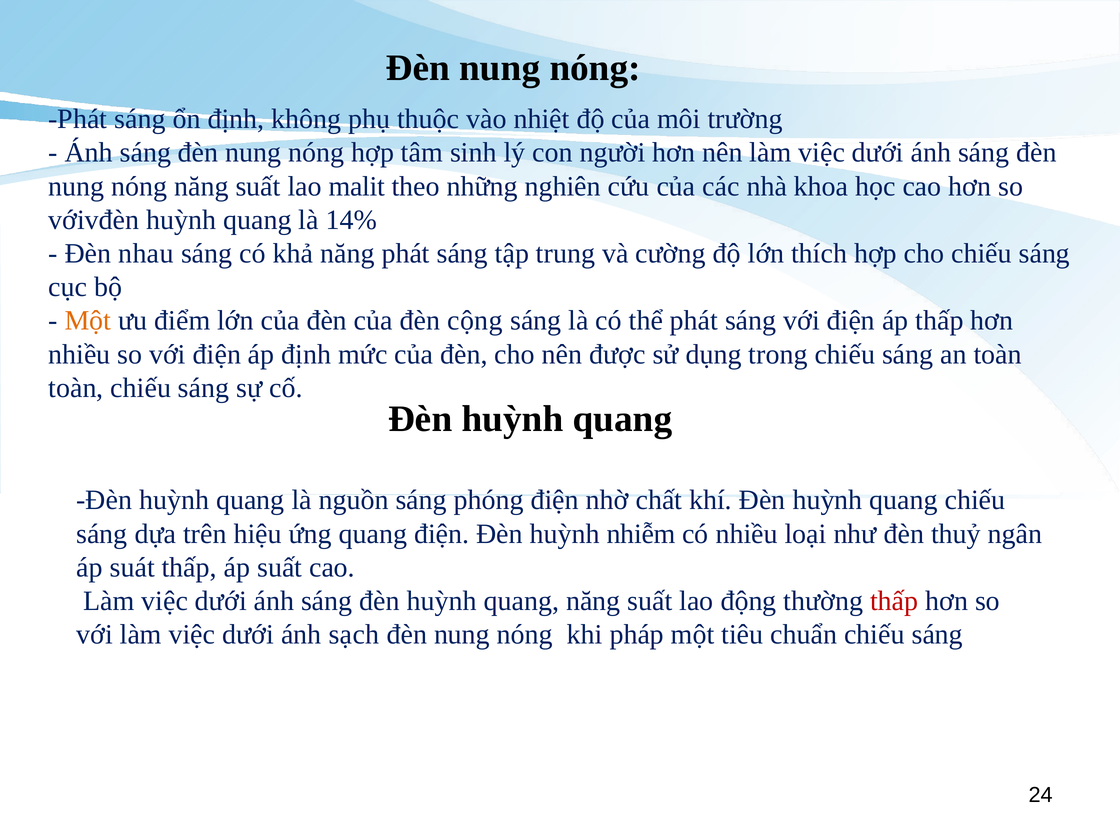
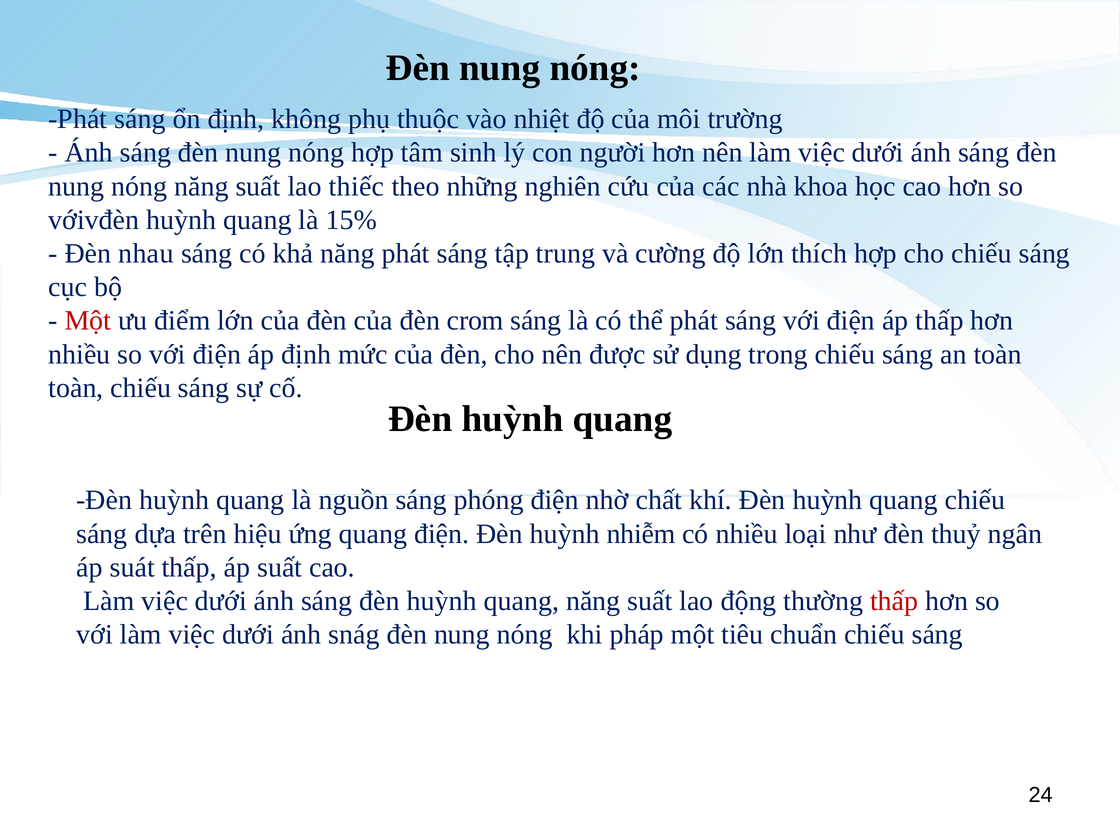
malit: malit -> thiếc
14%: 14% -> 15%
Một at (88, 321) colour: orange -> red
cộng: cộng -> crom
sạch: sạch -> snág
